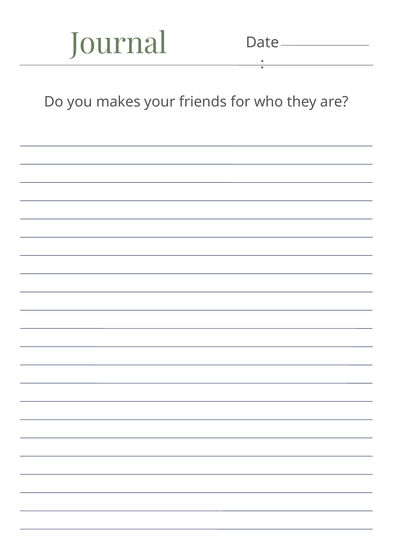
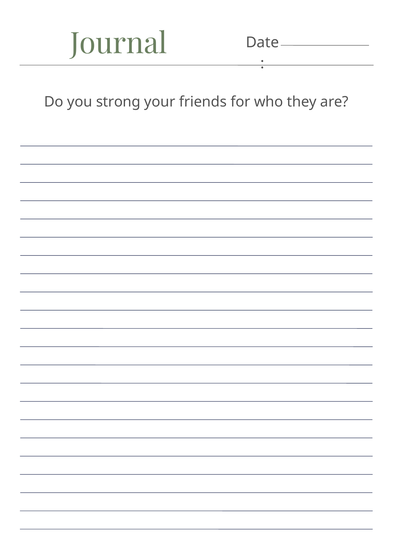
makes: makes -> strong
